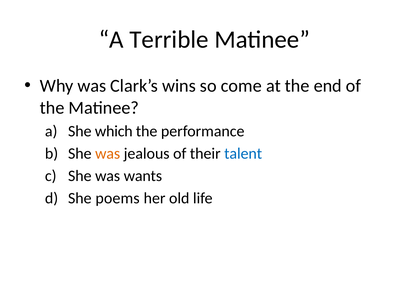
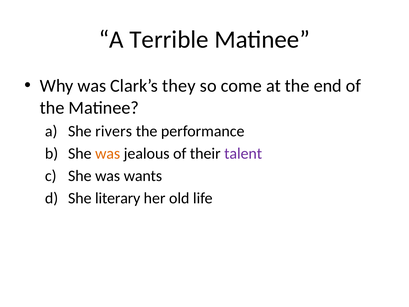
wins: wins -> they
which: which -> rivers
talent colour: blue -> purple
poems: poems -> literary
